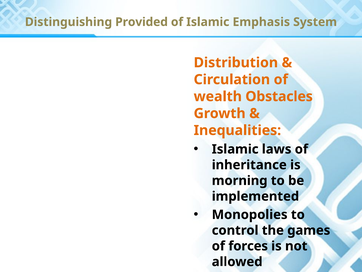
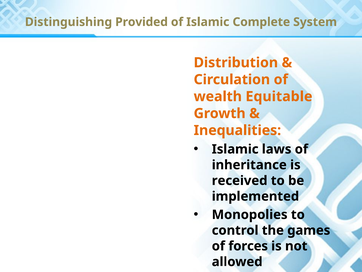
Emphasis: Emphasis -> Complete
Obstacles: Obstacles -> Equitable
morning: morning -> received
